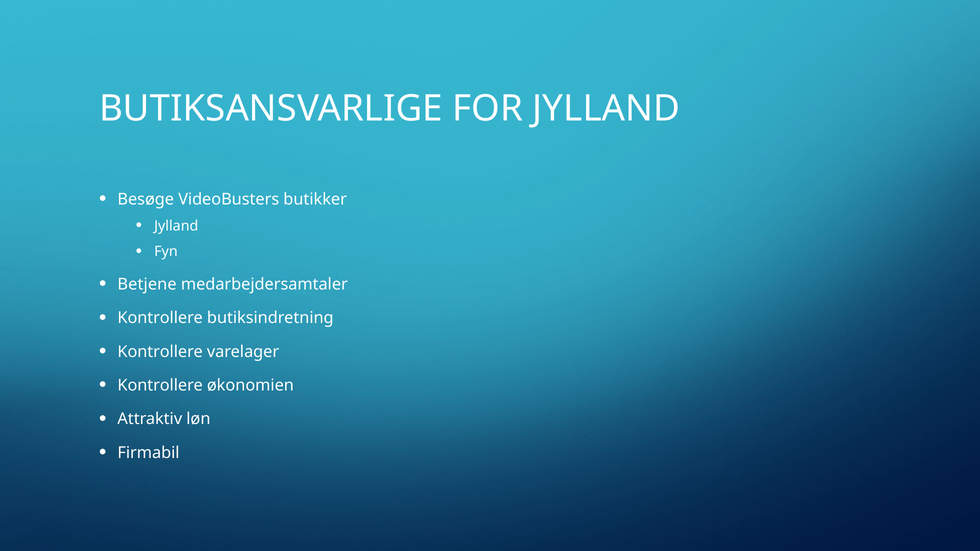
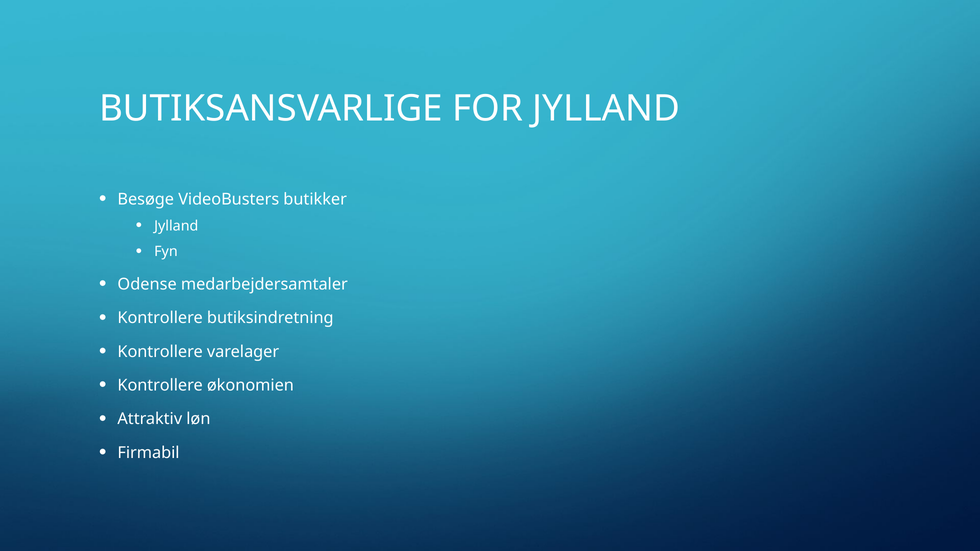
Betjene: Betjene -> Odense
